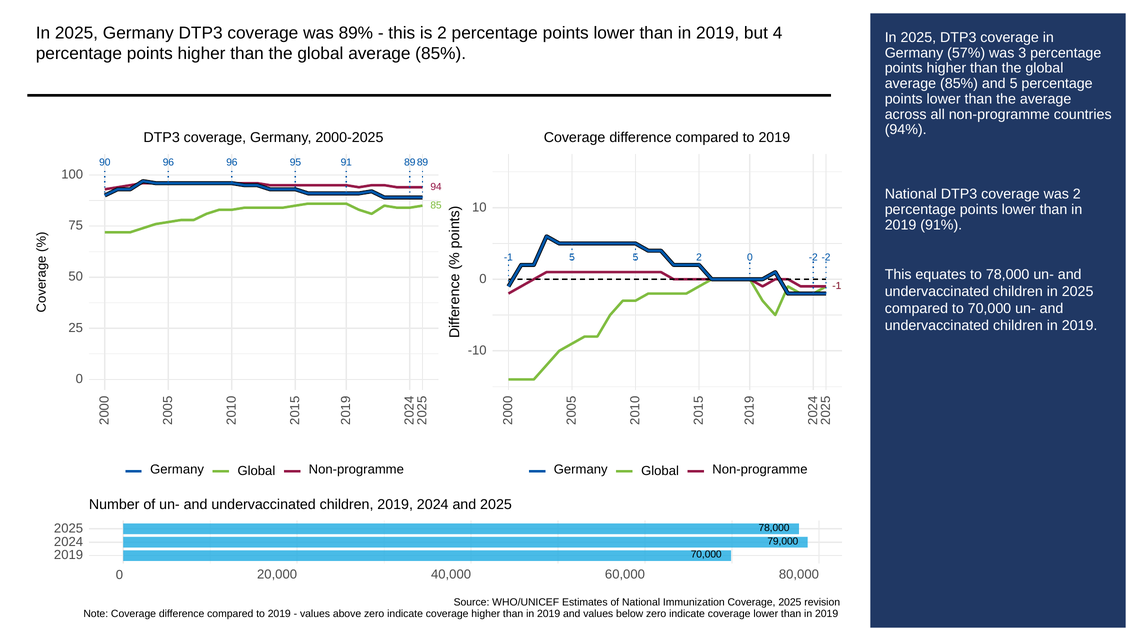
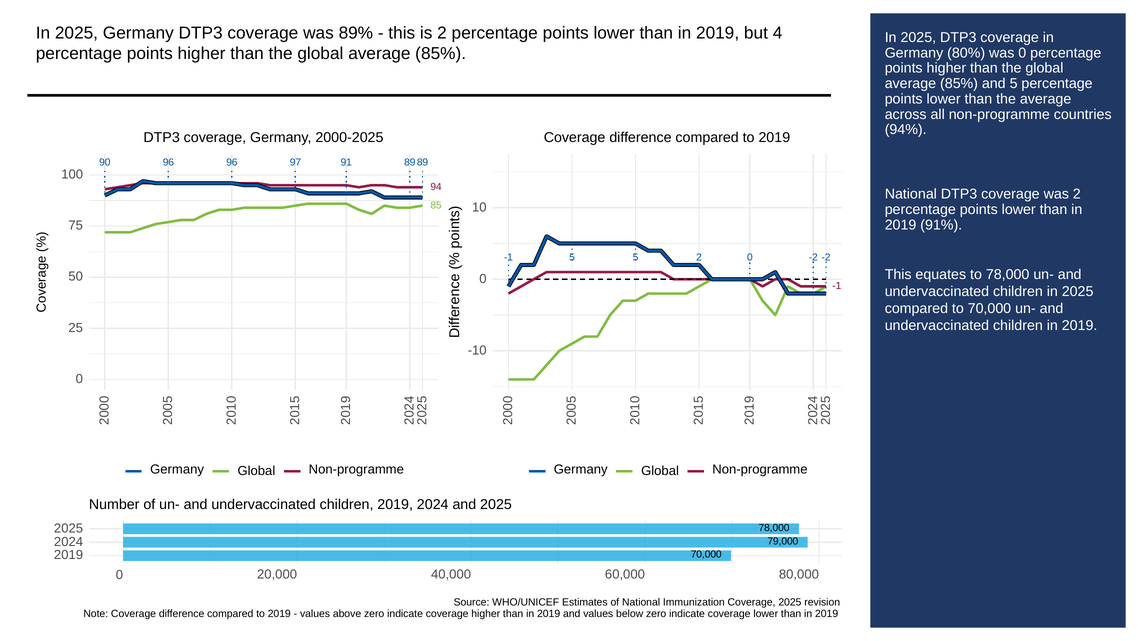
57%: 57% -> 80%
was 3: 3 -> 0
95: 95 -> 97
